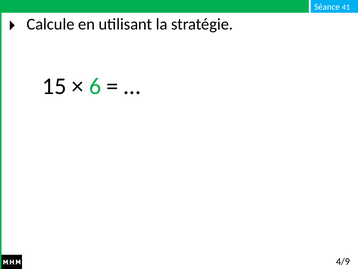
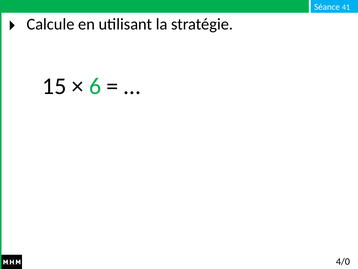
4/9: 4/9 -> 4/0
